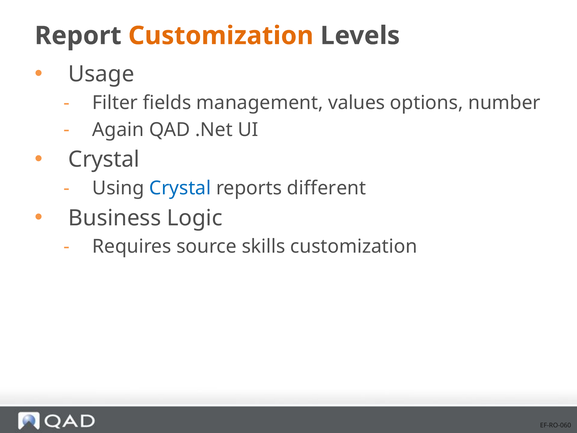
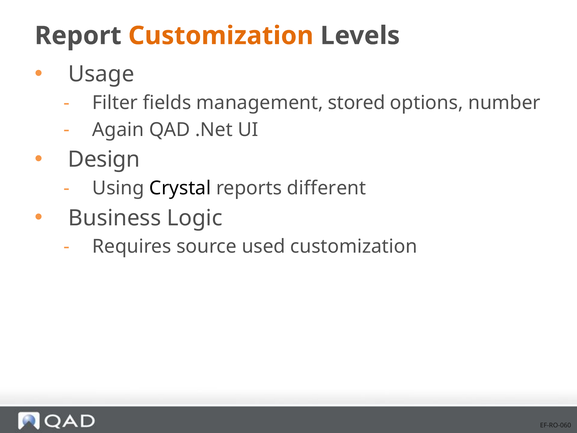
values: values -> stored
Crystal at (104, 159): Crystal -> Design
Crystal at (180, 188) colour: blue -> black
skills: skills -> used
